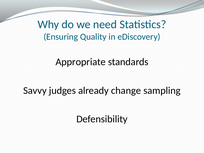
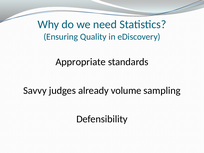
change: change -> volume
